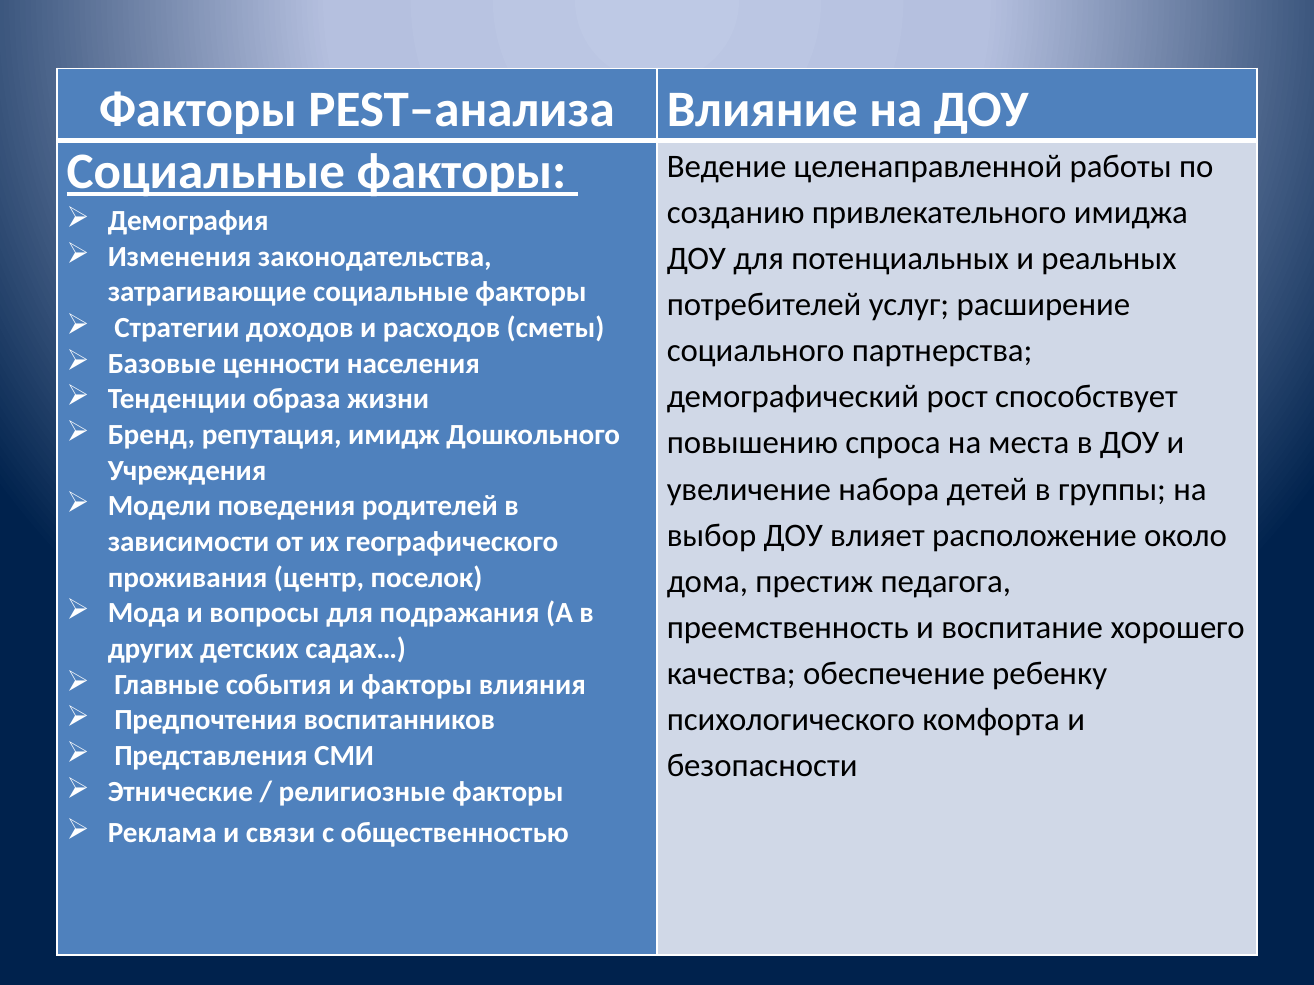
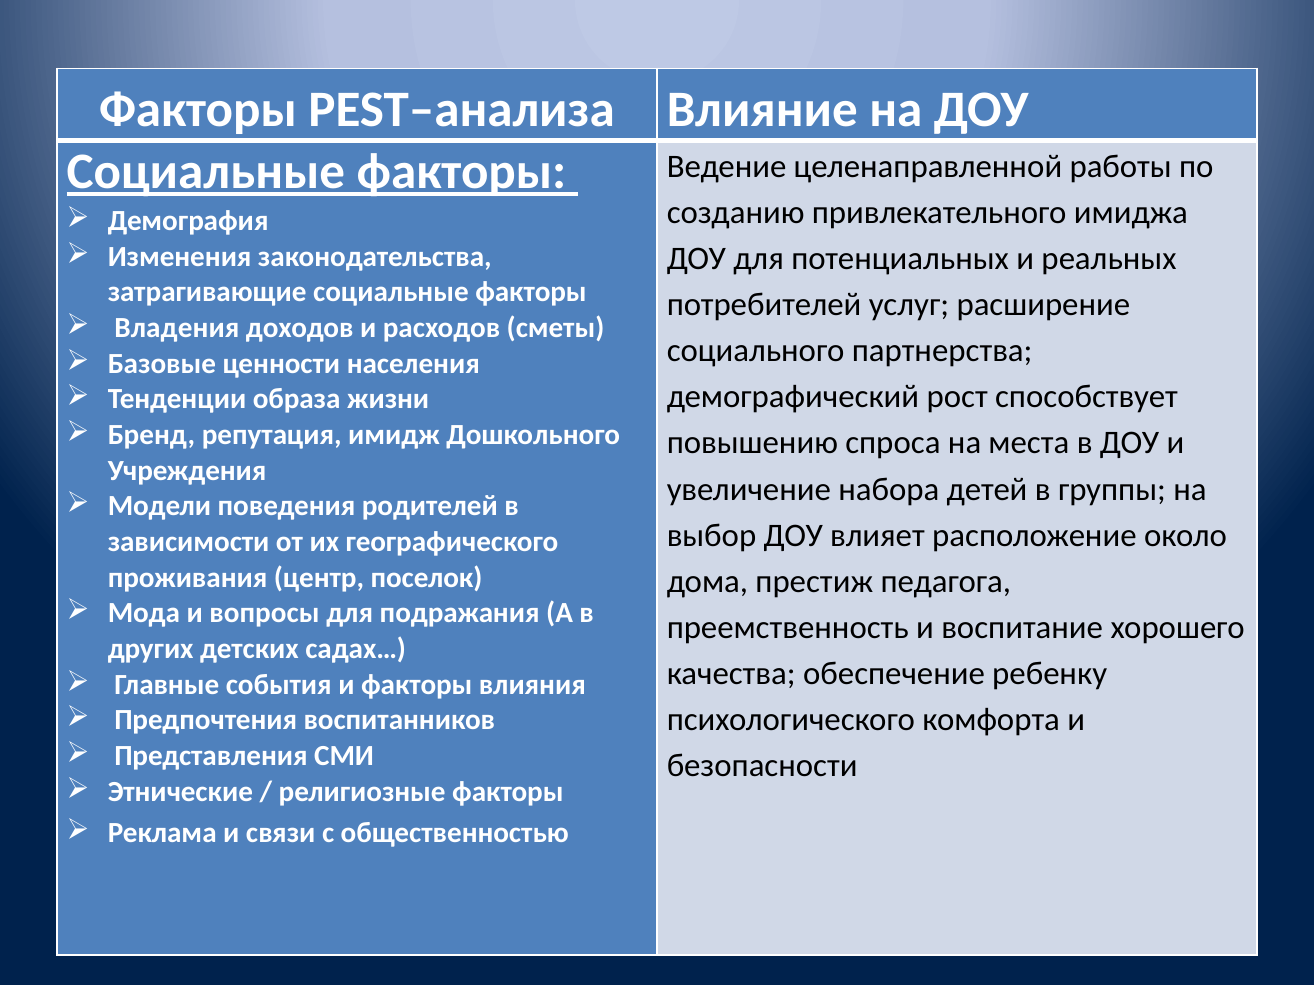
Стратегии: Стратегии -> Владения
